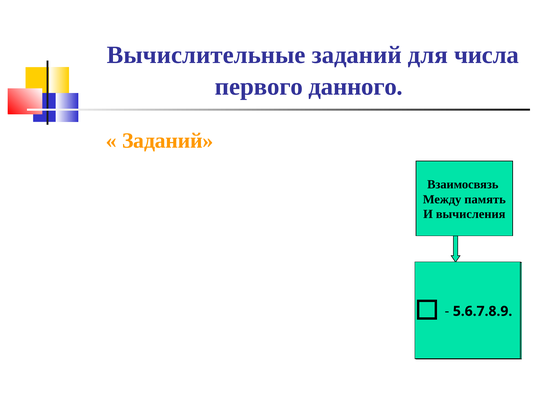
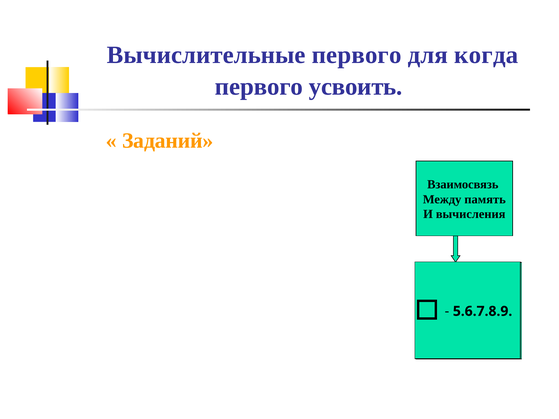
Вычислительные заданий: заданий -> первого
числа: числа -> когда
данного: данного -> усвоить
